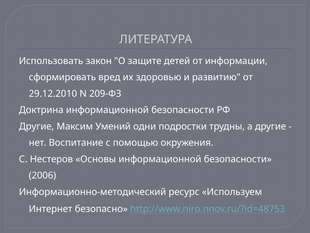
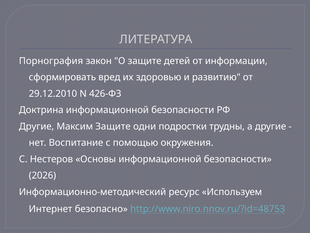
Использовать: Использовать -> Порнография
209-ФЗ: 209-ФЗ -> 426-ФЗ
Максим Умений: Умений -> Защите
2006: 2006 -> 2026
